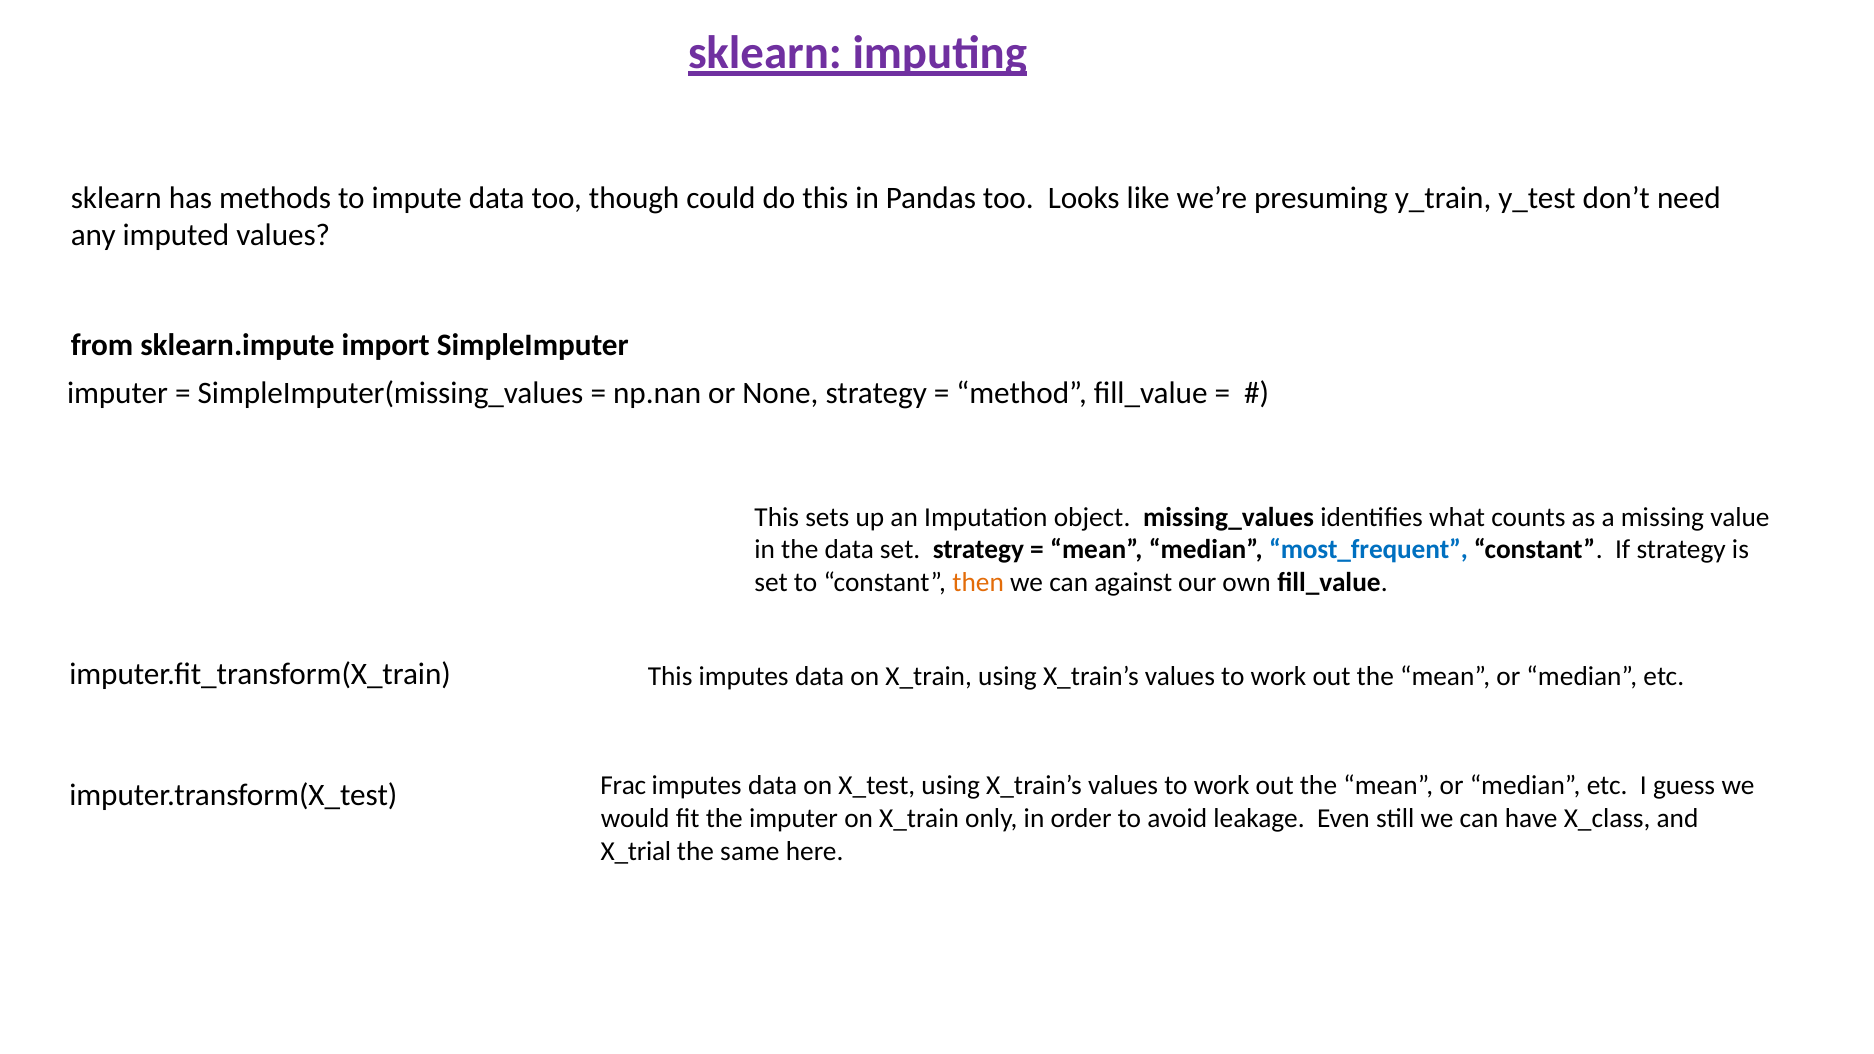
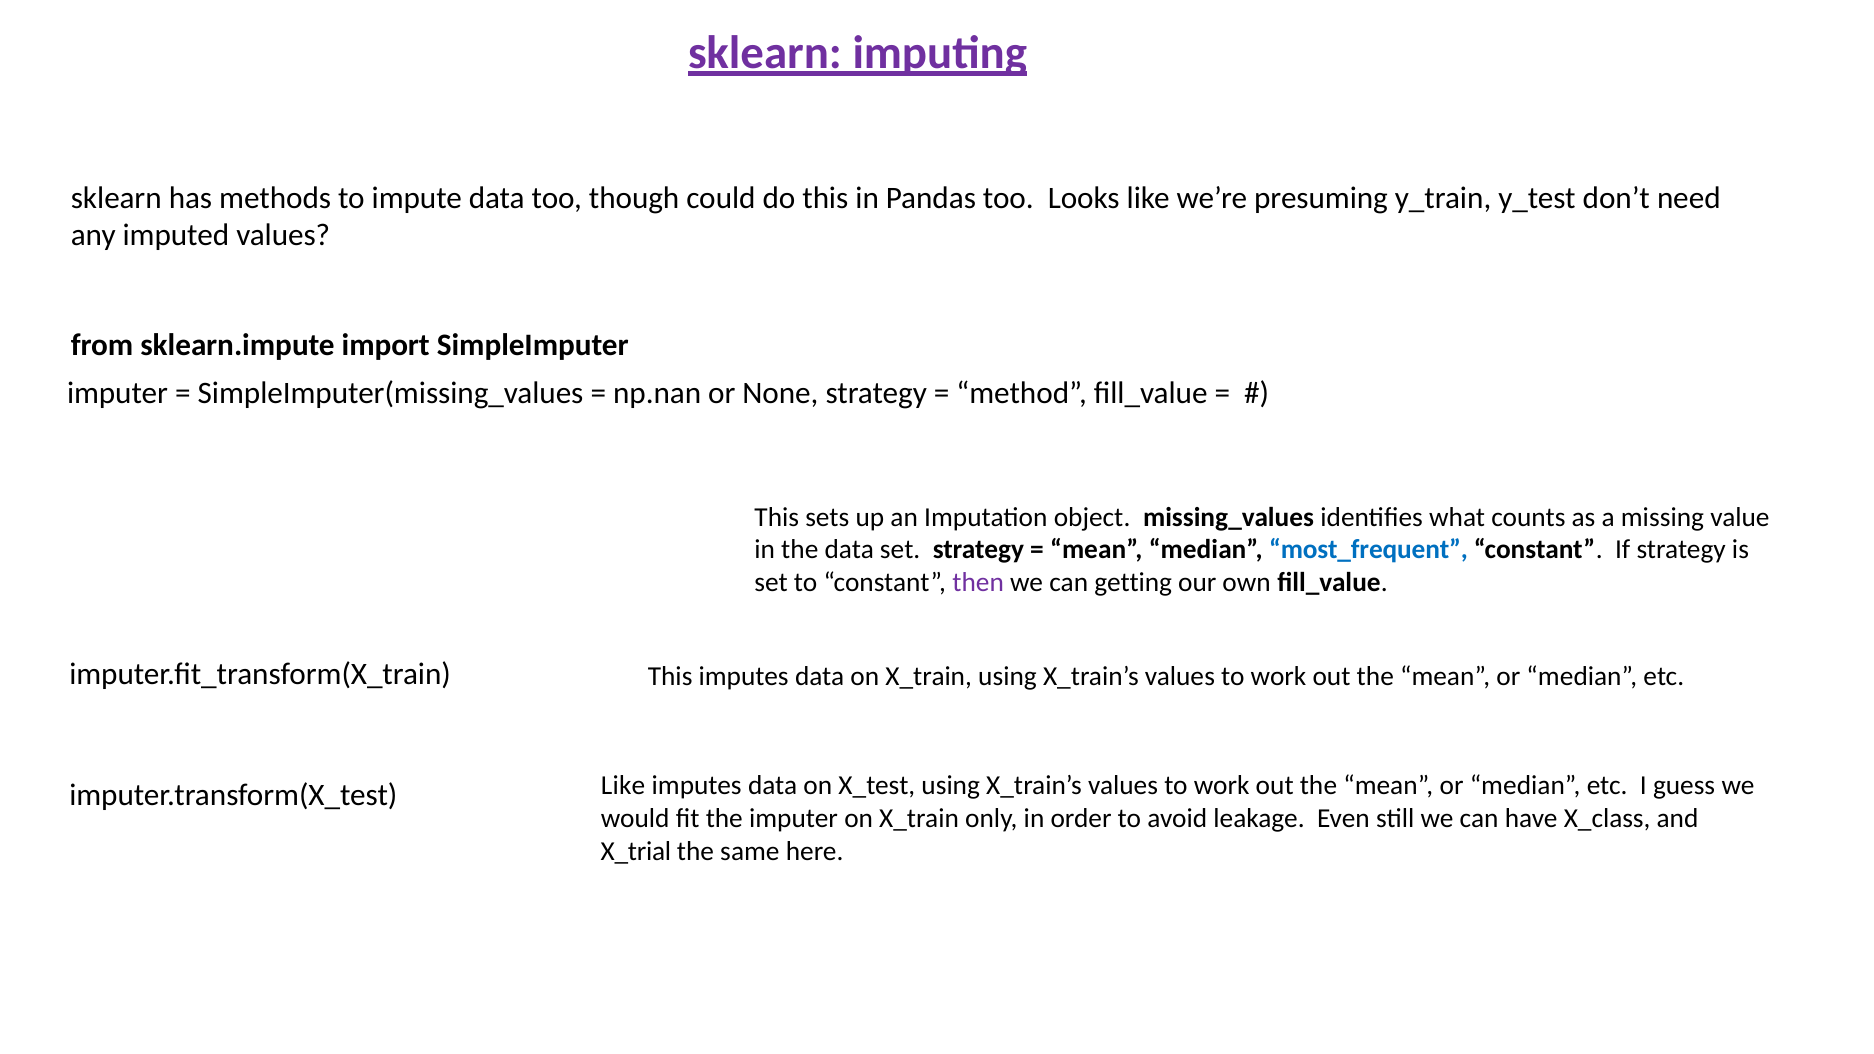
then colour: orange -> purple
against: against -> getting
Frac at (623, 786): Frac -> Like
